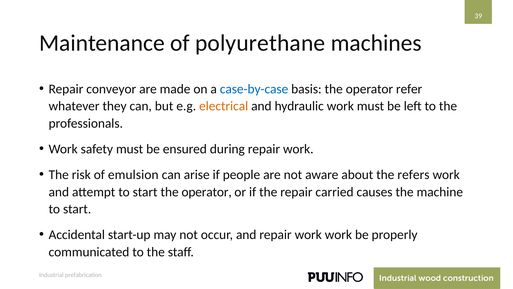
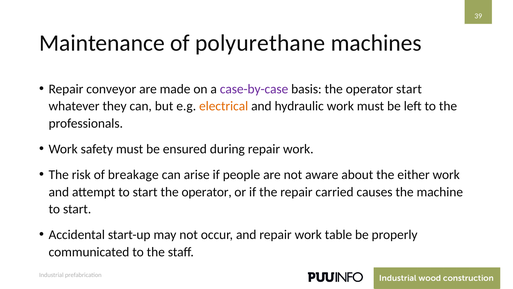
case-by-case colour: blue -> purple
operator refer: refer -> start
emulsion: emulsion -> breakage
refers: refers -> either
work work: work -> table
